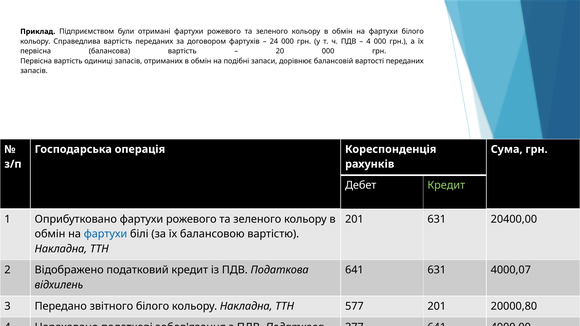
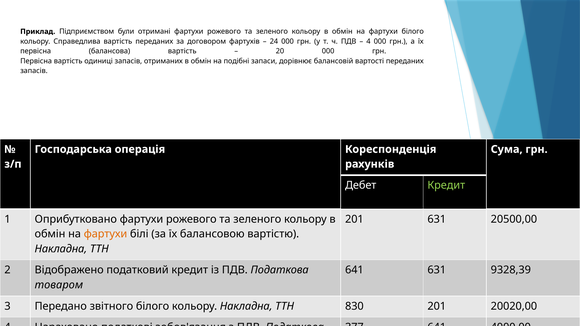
20400,00: 20400,00 -> 20500,00
фартухи at (106, 234) colour: blue -> orange
4000,07: 4000,07 -> 9328,39
відхилень: відхилень -> товаром
577: 577 -> 830
20000,80: 20000,80 -> 20020,00
